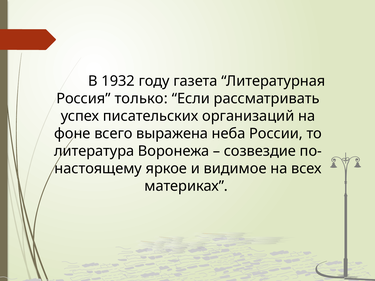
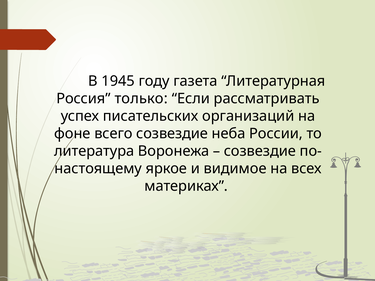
1932: 1932 -> 1945
всего выражена: выражена -> созвездие
